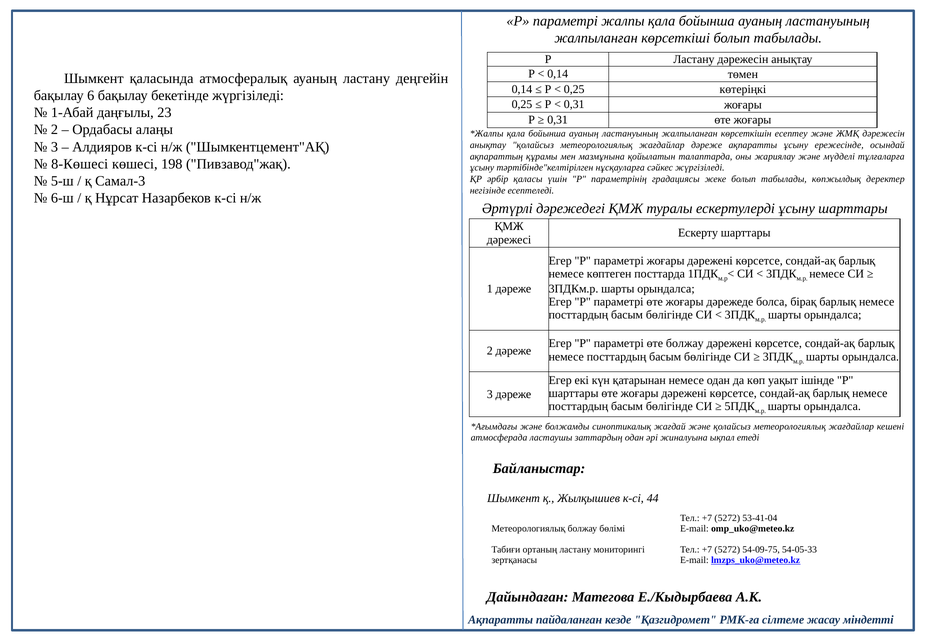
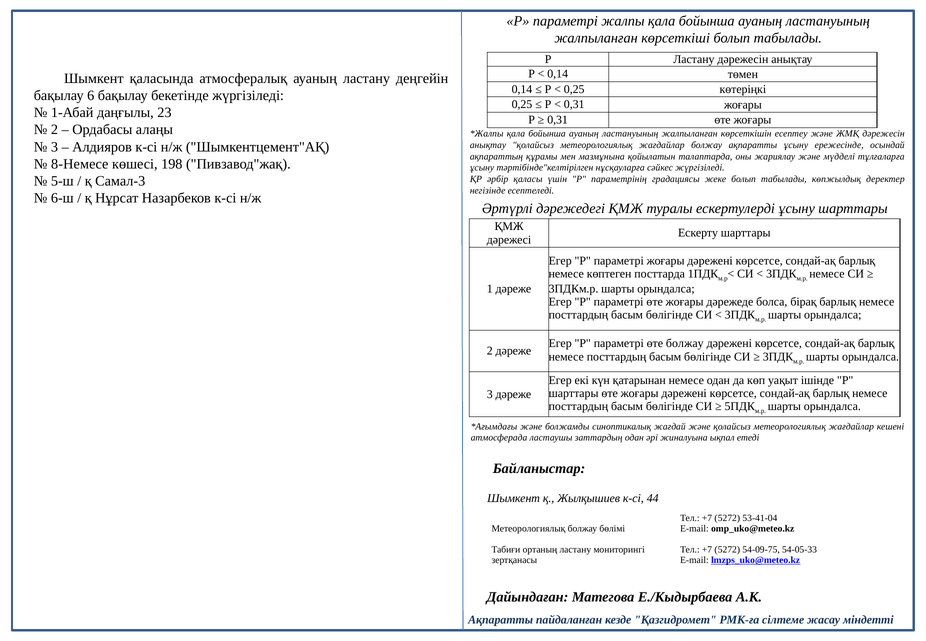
жағдайлар дәреже: дәреже -> болжау
8-Көшесі: 8-Көшесі -> 8-Немесе
